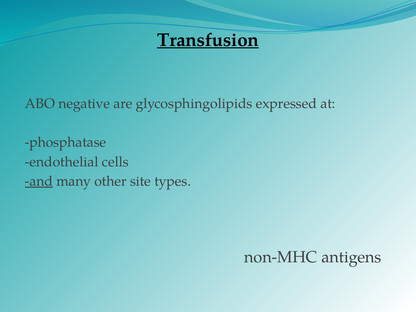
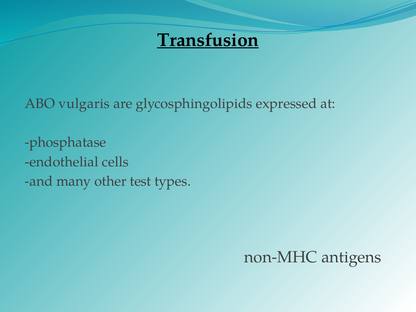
negative: negative -> vulgaris
and underline: present -> none
site: site -> test
